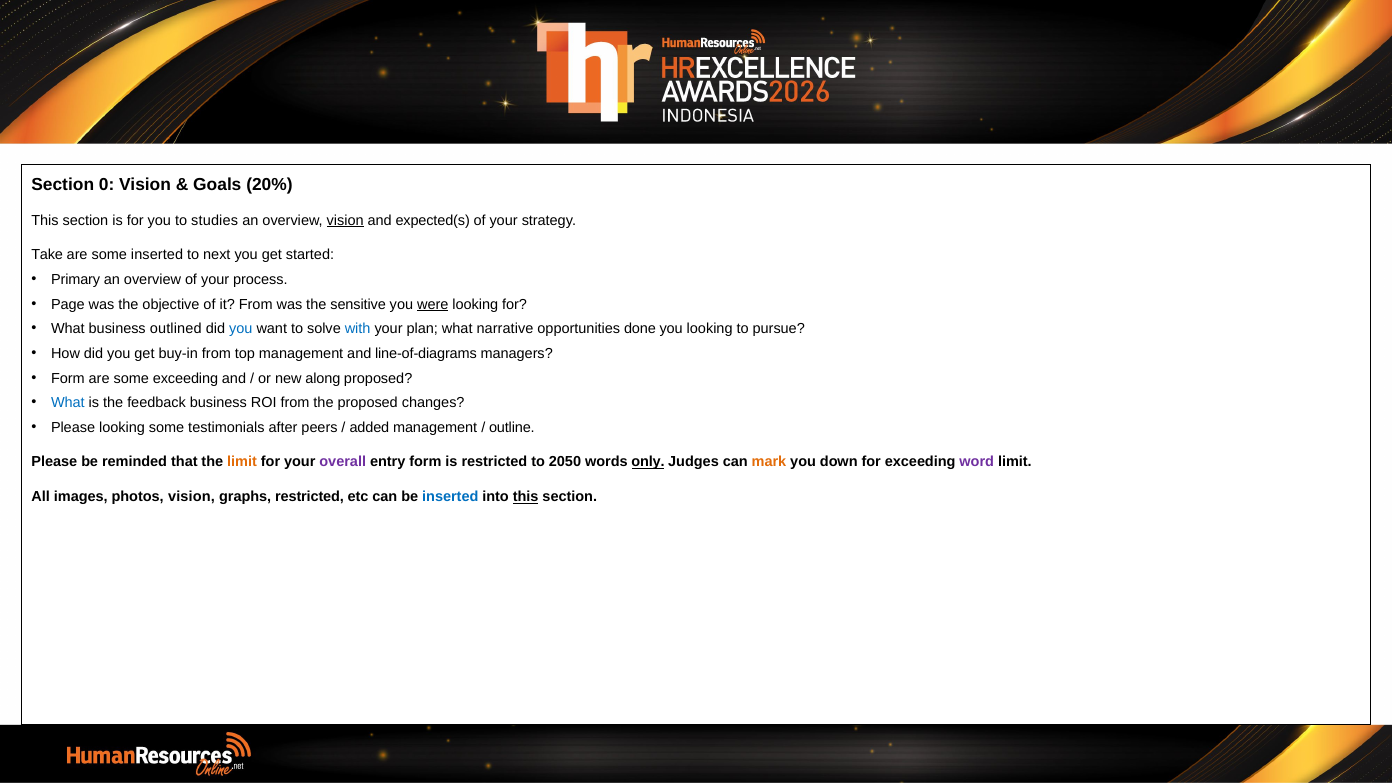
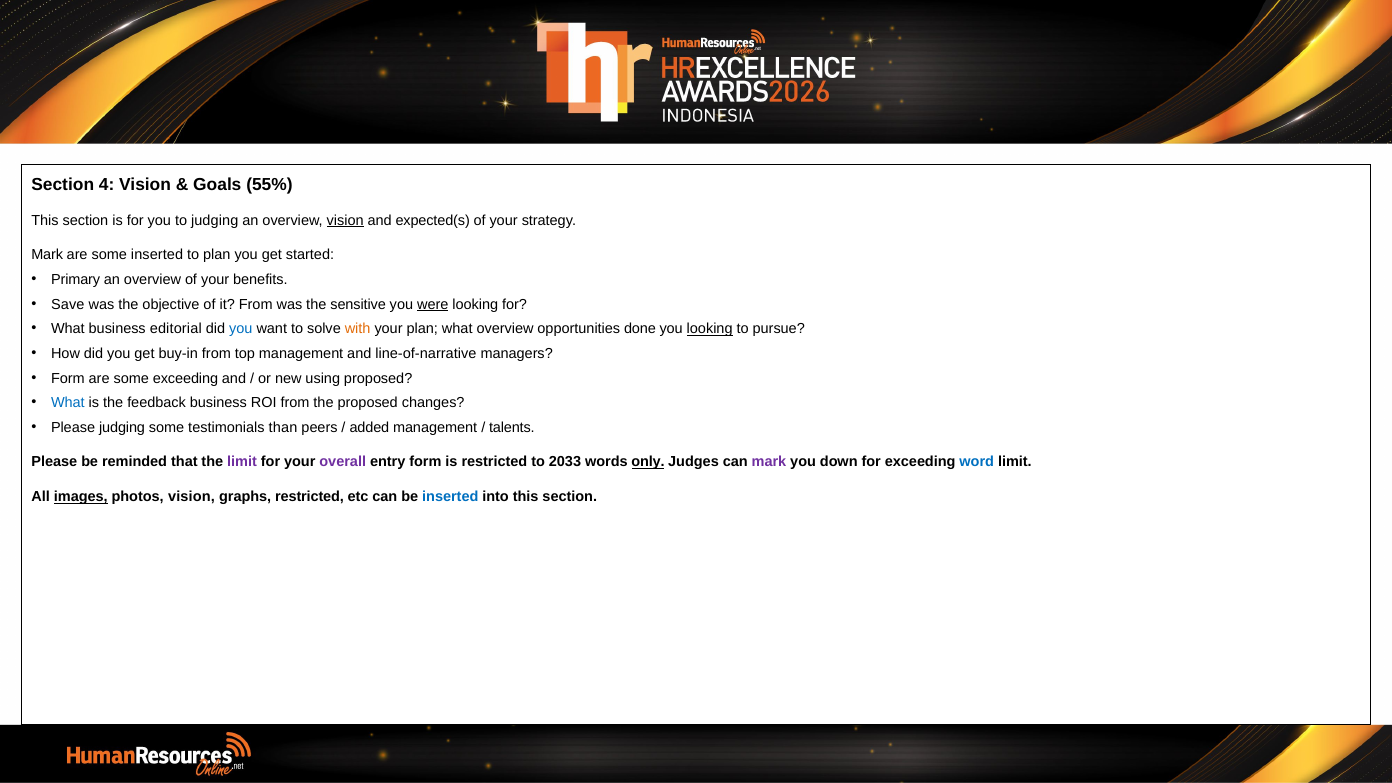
0: 0 -> 4
20%: 20% -> 55%
to studies: studies -> judging
Take at (47, 255): Take -> Mark
to next: next -> plan
process: process -> benefits
Page: Page -> Save
outlined: outlined -> editorial
with colour: blue -> orange
what narrative: narrative -> overview
looking at (710, 329) underline: none -> present
line-of-diagrams: line-of-diagrams -> line-of-narrative
along: along -> using
Please looking: looking -> judging
after: after -> than
outline: outline -> talents
limit at (242, 462) colour: orange -> purple
2050: 2050 -> 2033
mark at (769, 462) colour: orange -> purple
word colour: purple -> blue
images underline: none -> present
this at (526, 497) underline: present -> none
